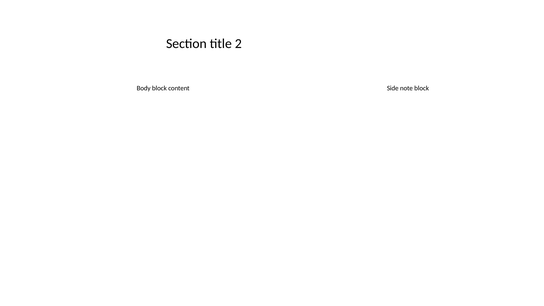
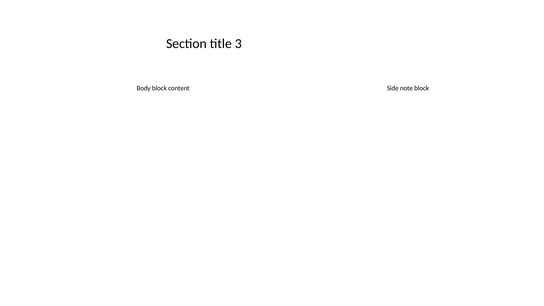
2: 2 -> 3
